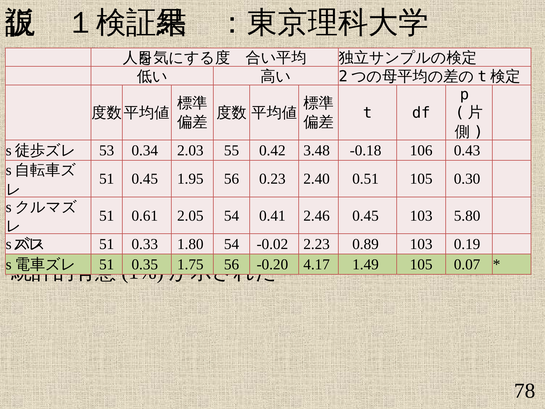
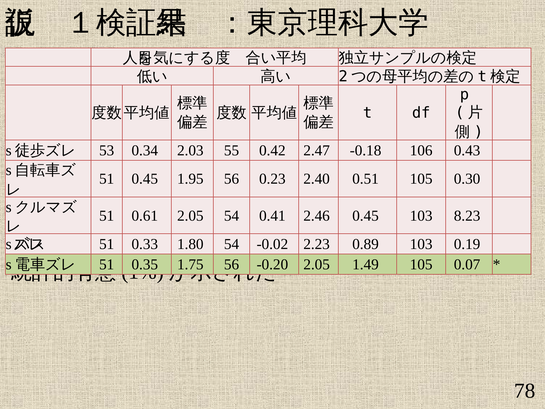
3.48: 3.48 -> 2.47
5.80: 5.80 -> 8.23
4.17 at (317, 264): 4.17 -> 2.05
